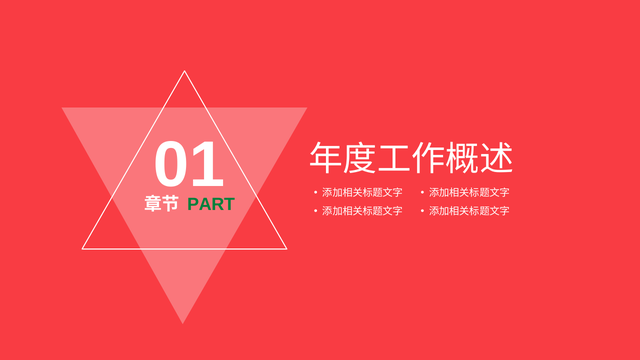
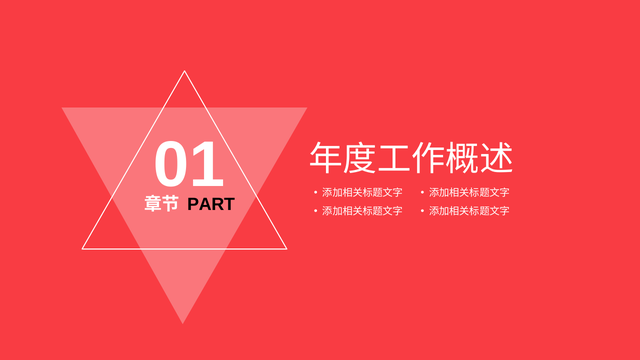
PART colour: green -> black
